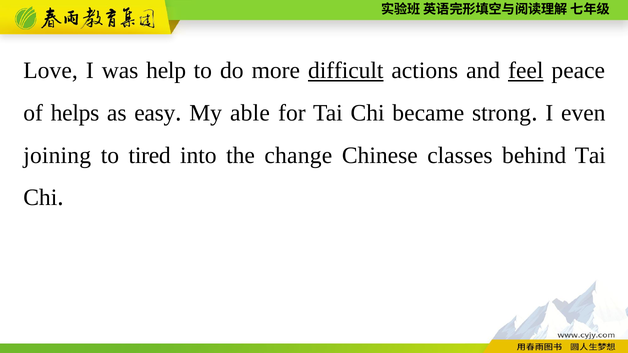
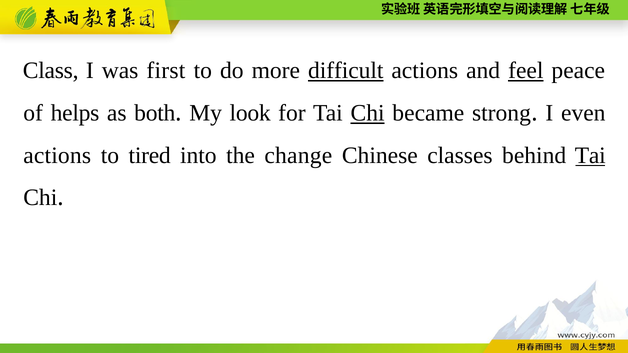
Love: Love -> Class
help: help -> first
easy: easy -> both
able: able -> look
Chi at (368, 113) underline: none -> present
joining at (57, 156): joining -> actions
Tai at (590, 156) underline: none -> present
